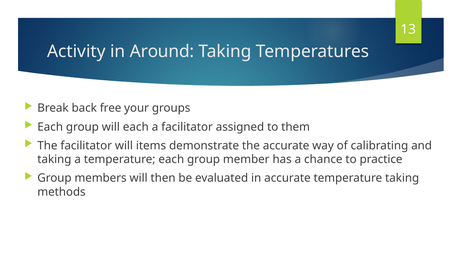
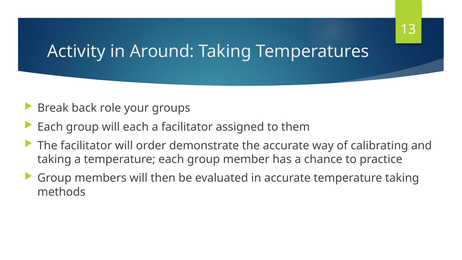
free: free -> role
items: items -> order
